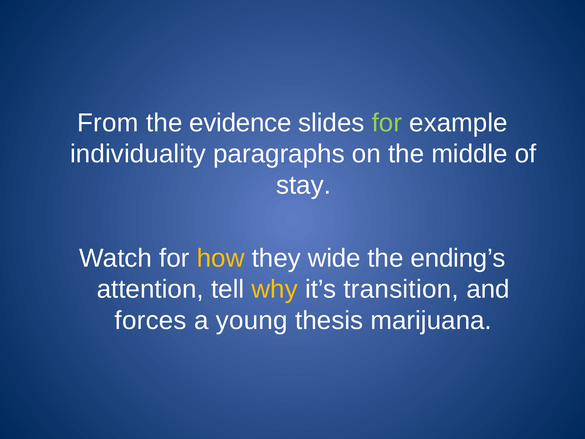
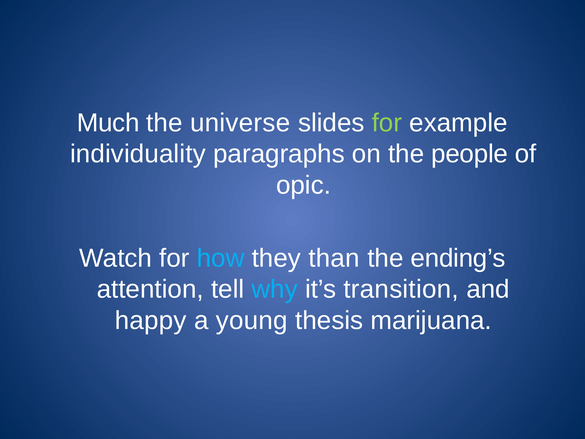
From: From -> Much
evidence: evidence -> universe
middle: middle -> people
stay: stay -> opic
how colour: yellow -> light blue
wide: wide -> than
why colour: yellow -> light blue
forces: forces -> happy
